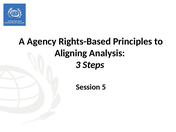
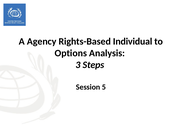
Principles: Principles -> Individual
Aligning: Aligning -> Options
